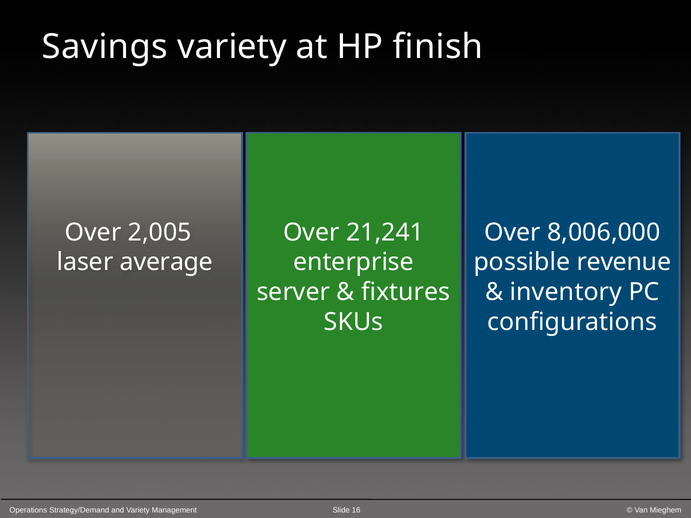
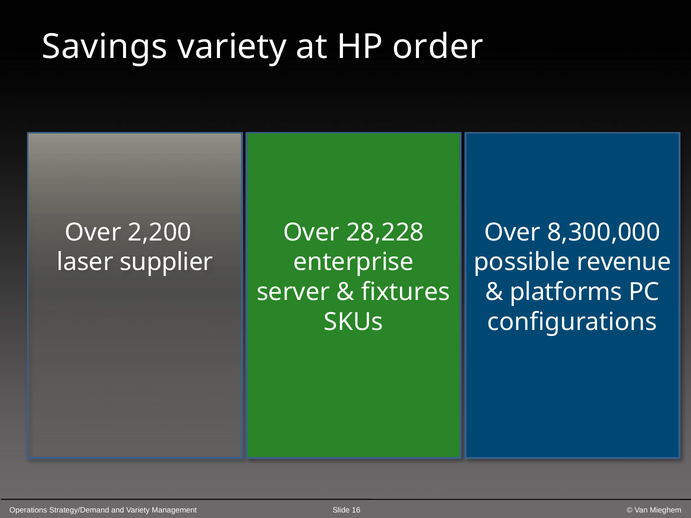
finish: finish -> order
2,005: 2,005 -> 2,200
21,241: 21,241 -> 28,228
8,006,000: 8,006,000 -> 8,300,000
average: average -> supplier
inventory: inventory -> platforms
